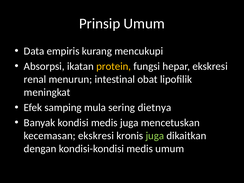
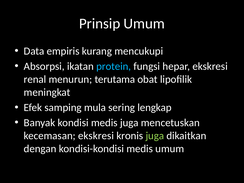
protein colour: yellow -> light blue
intestinal: intestinal -> terutama
dietnya: dietnya -> lengkap
